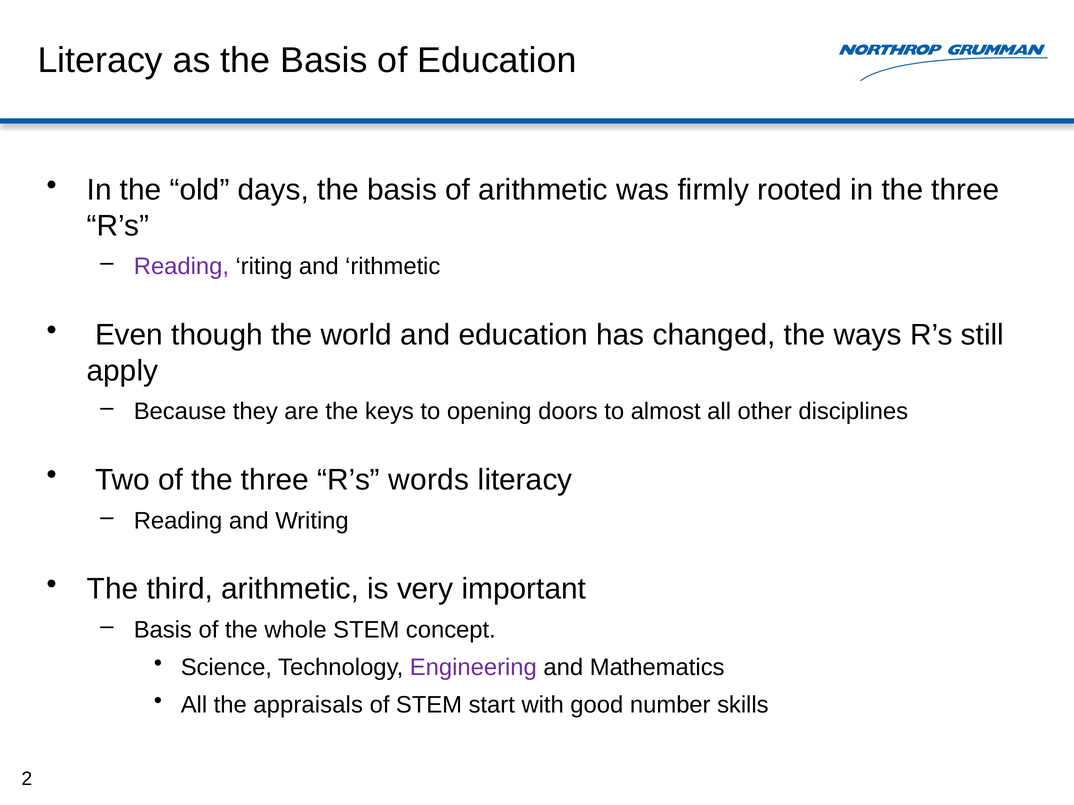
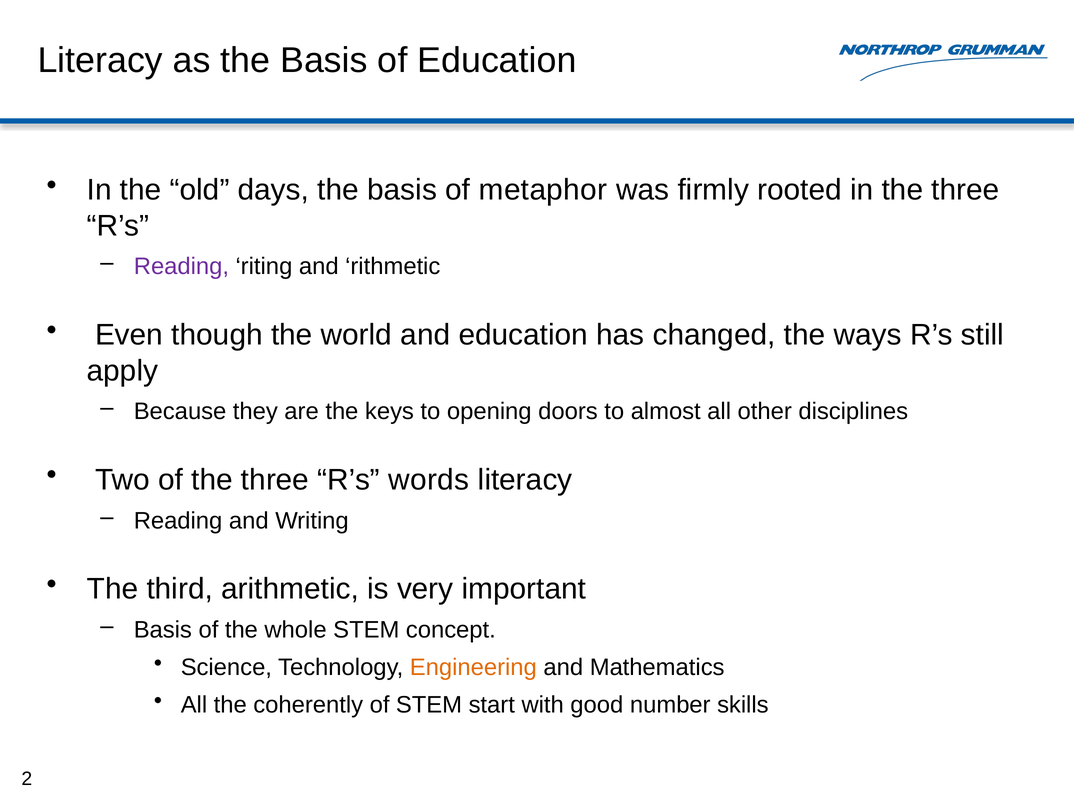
of arithmetic: arithmetic -> metaphor
Engineering colour: purple -> orange
appraisals: appraisals -> coherently
